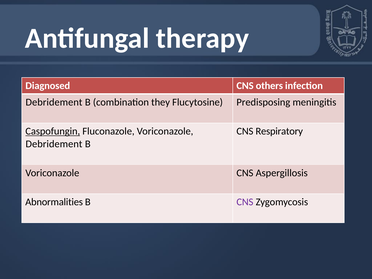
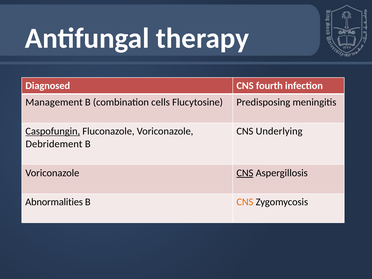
others: others -> fourth
Debridement at (54, 102): Debridement -> Management
they: they -> cells
Respiratory: Respiratory -> Underlying
CNS at (245, 173) underline: none -> present
CNS at (245, 202) colour: purple -> orange
